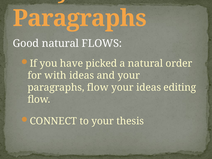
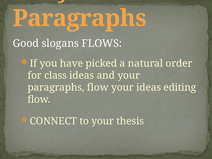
Good natural: natural -> slogans
with: with -> class
